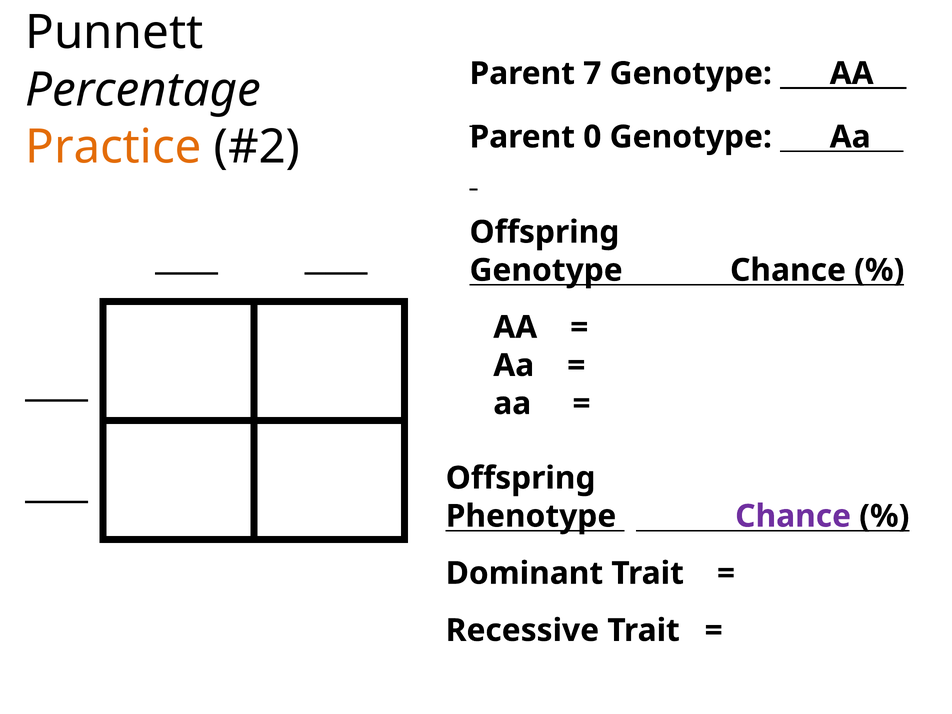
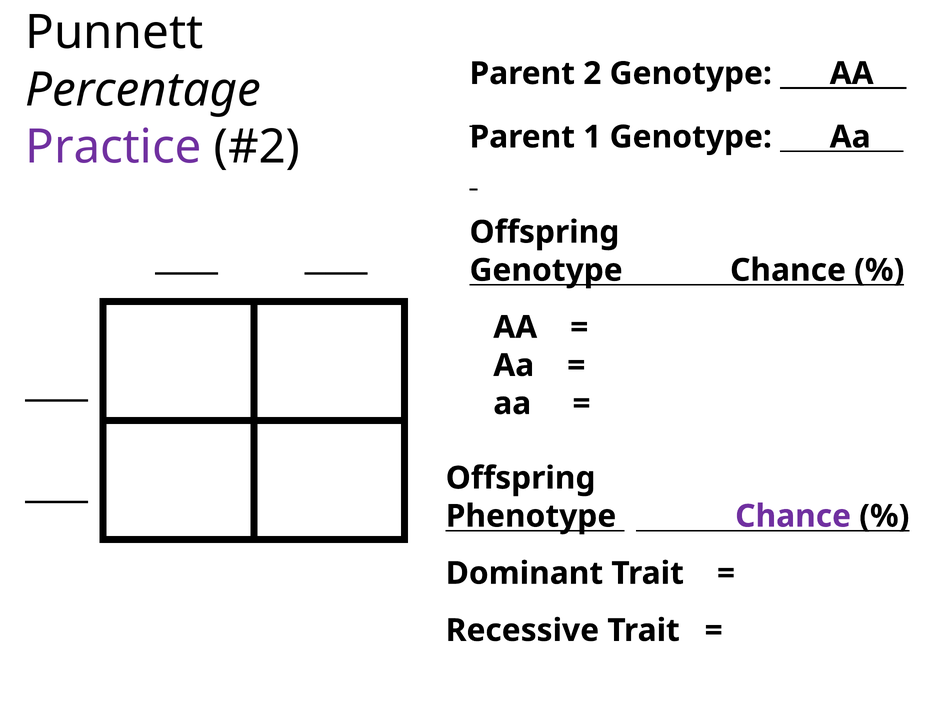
7: 7 -> 2
0: 0 -> 1
Practice colour: orange -> purple
